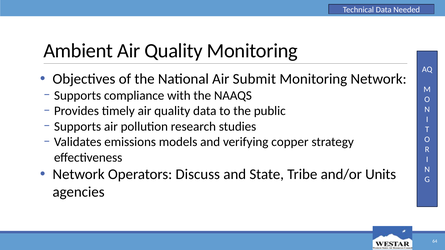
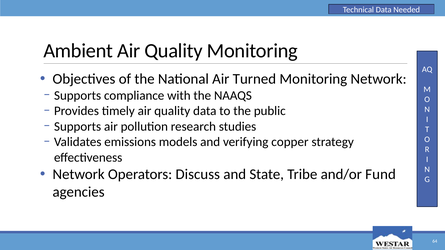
Submit: Submit -> Turned
Units: Units -> Fund
